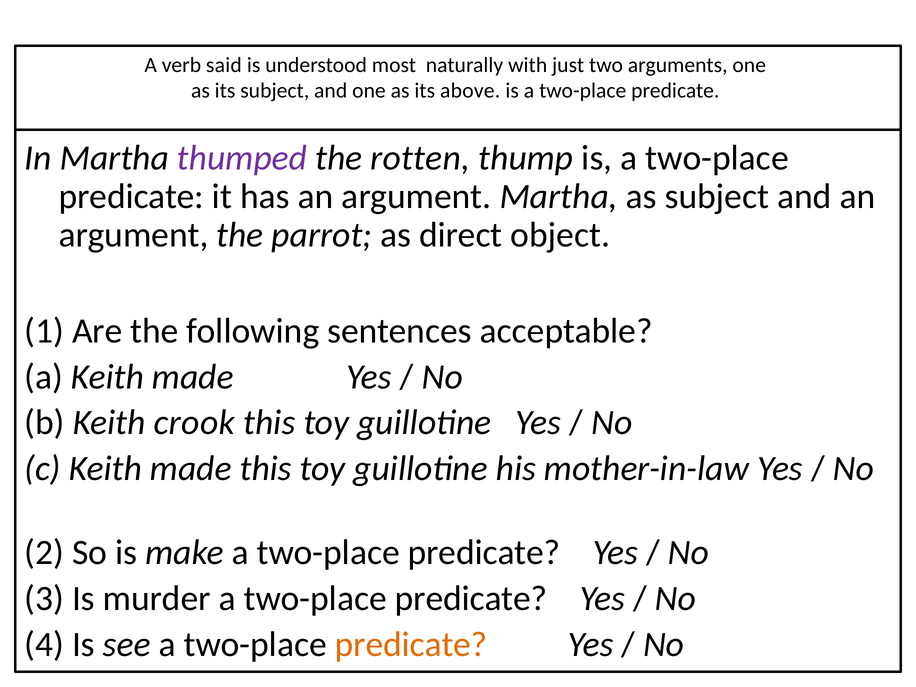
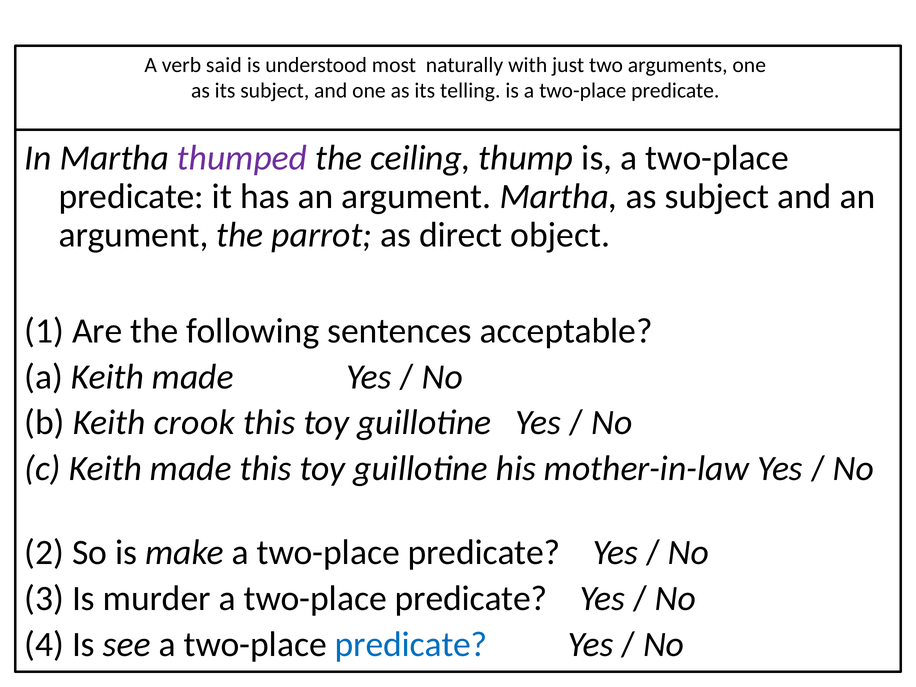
above: above -> telling
rotten: rotten -> ceiling
predicate at (411, 644) colour: orange -> blue
